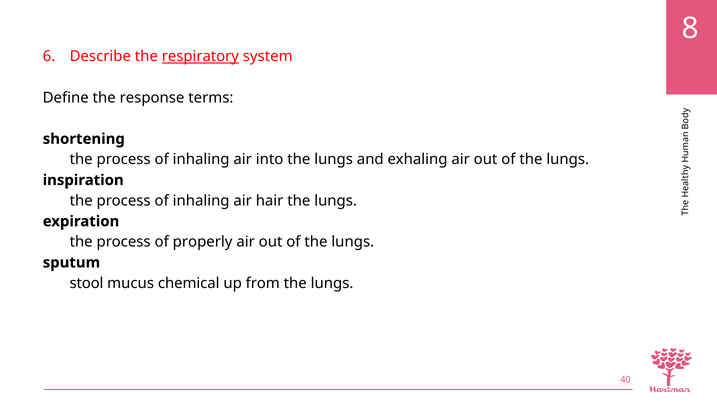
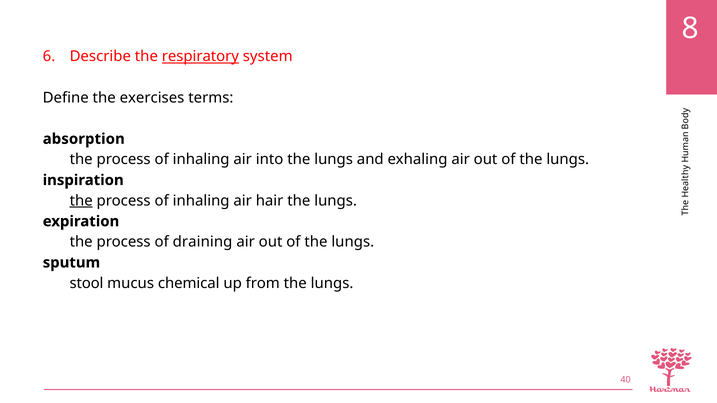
response: response -> exercises
shortening: shortening -> absorption
the at (81, 201) underline: none -> present
properly: properly -> draining
